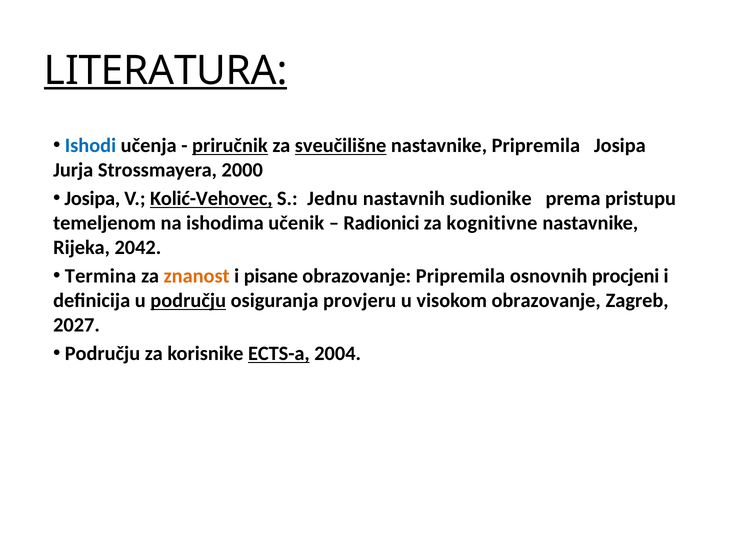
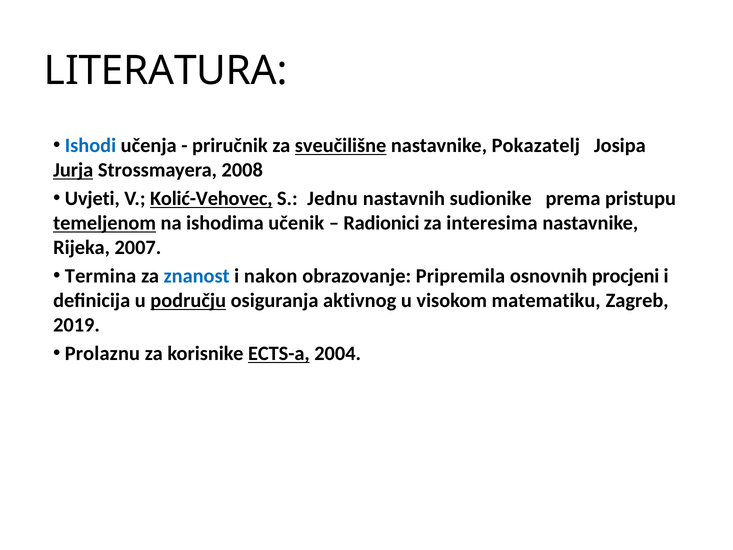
LITERATURA underline: present -> none
priručnik underline: present -> none
nastavnike Pripremila: Pripremila -> Pokazatelj
Jurja underline: none -> present
2000: 2000 -> 2008
Josipa at (92, 199): Josipa -> Uvjeti
temeljenom underline: none -> present
kognitivne: kognitivne -> interesima
2042: 2042 -> 2007
znanost colour: orange -> blue
pisane: pisane -> nakon
provjeru: provjeru -> aktivnog
visokom obrazovanje: obrazovanje -> matematiku
2027: 2027 -> 2019
Području at (102, 354): Području -> Prolaznu
